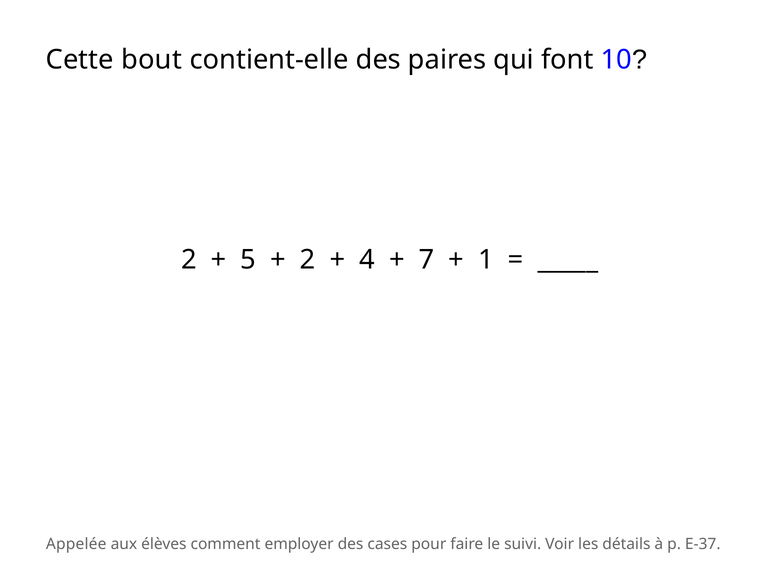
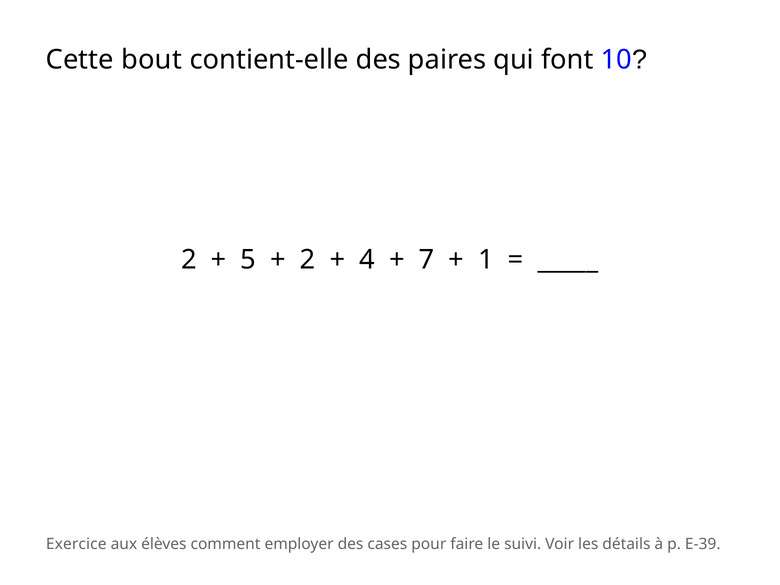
Appelée: Appelée -> Exercice
E-37: E-37 -> E-39
